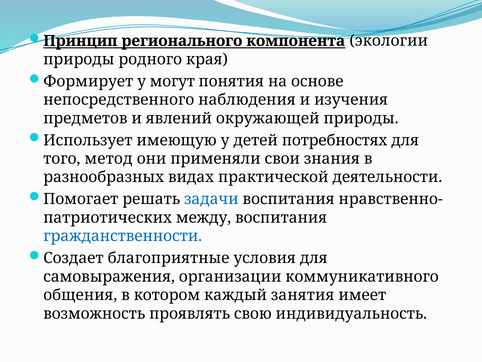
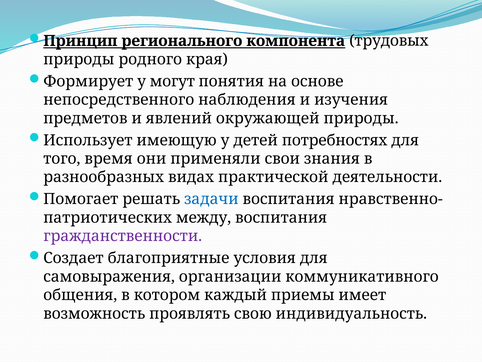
экологии: экологии -> трудовых
метод: метод -> время
гражданственности colour: blue -> purple
занятия: занятия -> приемы
